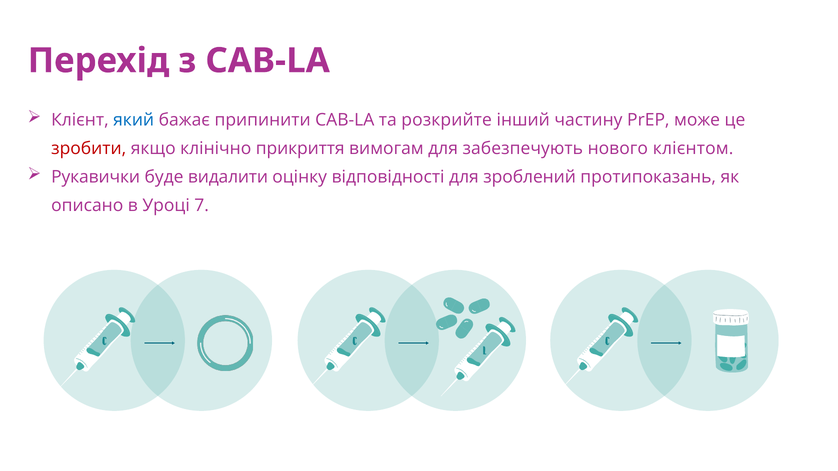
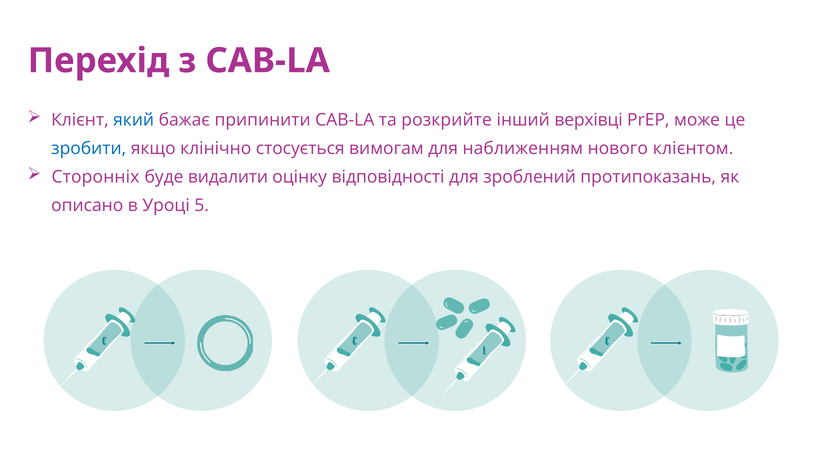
частину: частину -> верхівці
зробити colour: red -> blue
прикриття: прикриття -> стосується
забезпечують: забезпечують -> наближенням
Рукавички: Рукавички -> Сторонніх
7: 7 -> 5
